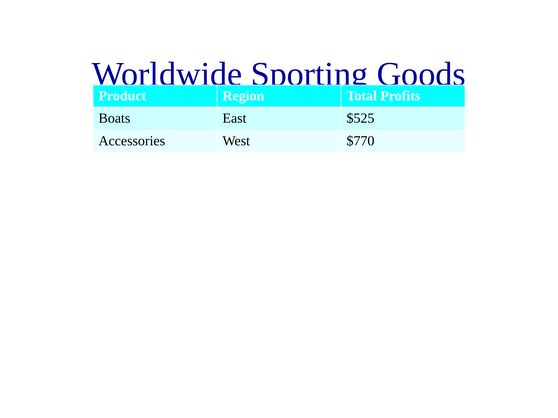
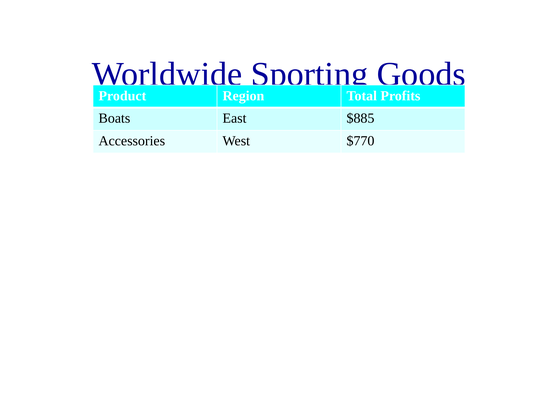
$525: $525 -> $885
